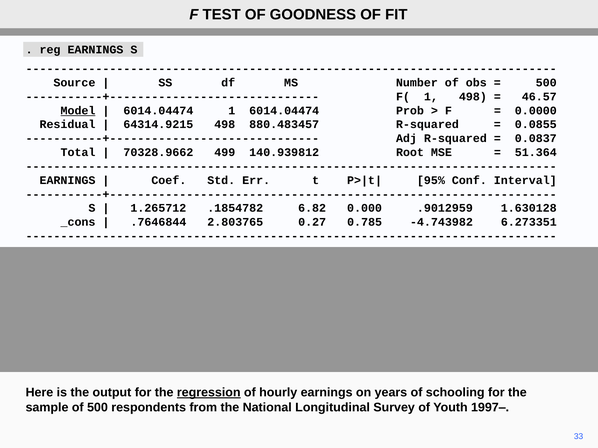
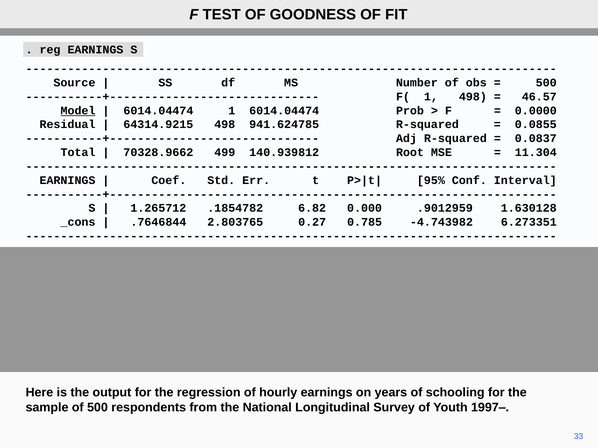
880.483457: 880.483457 -> 941.624785
51.364: 51.364 -> 11.304
regression underline: present -> none
